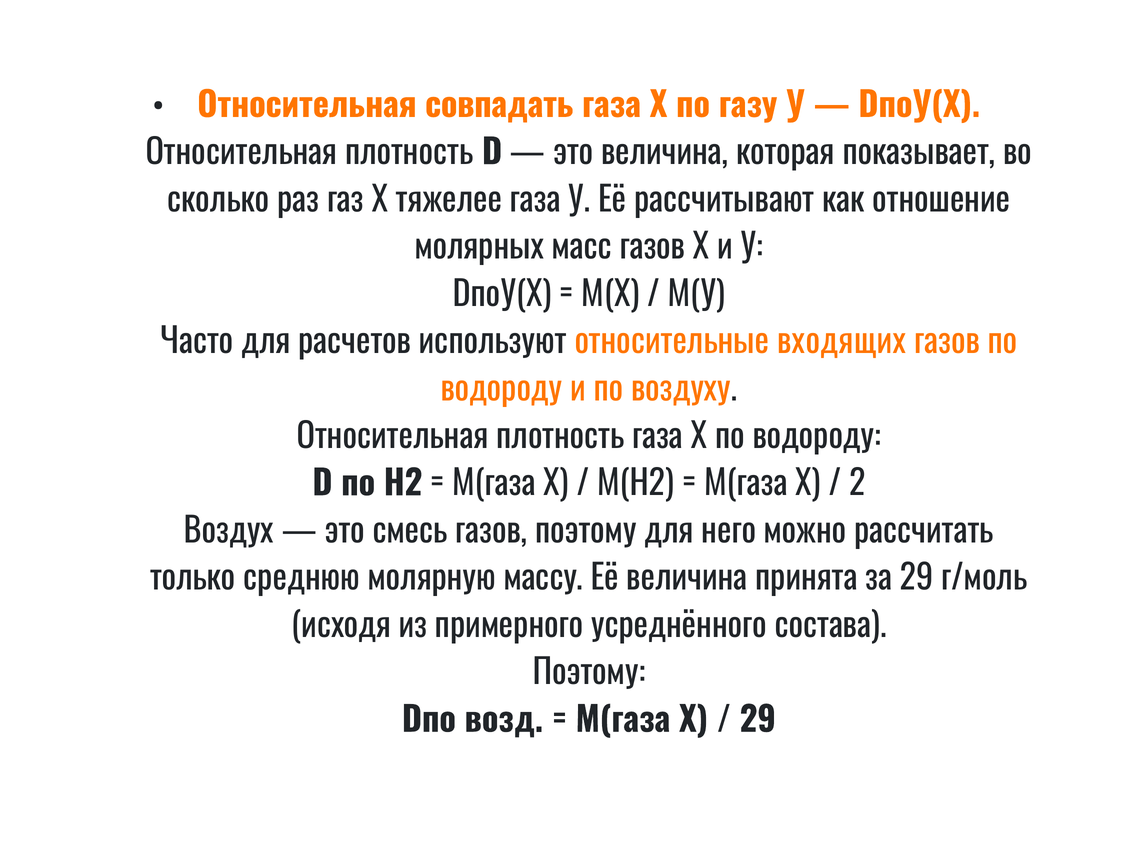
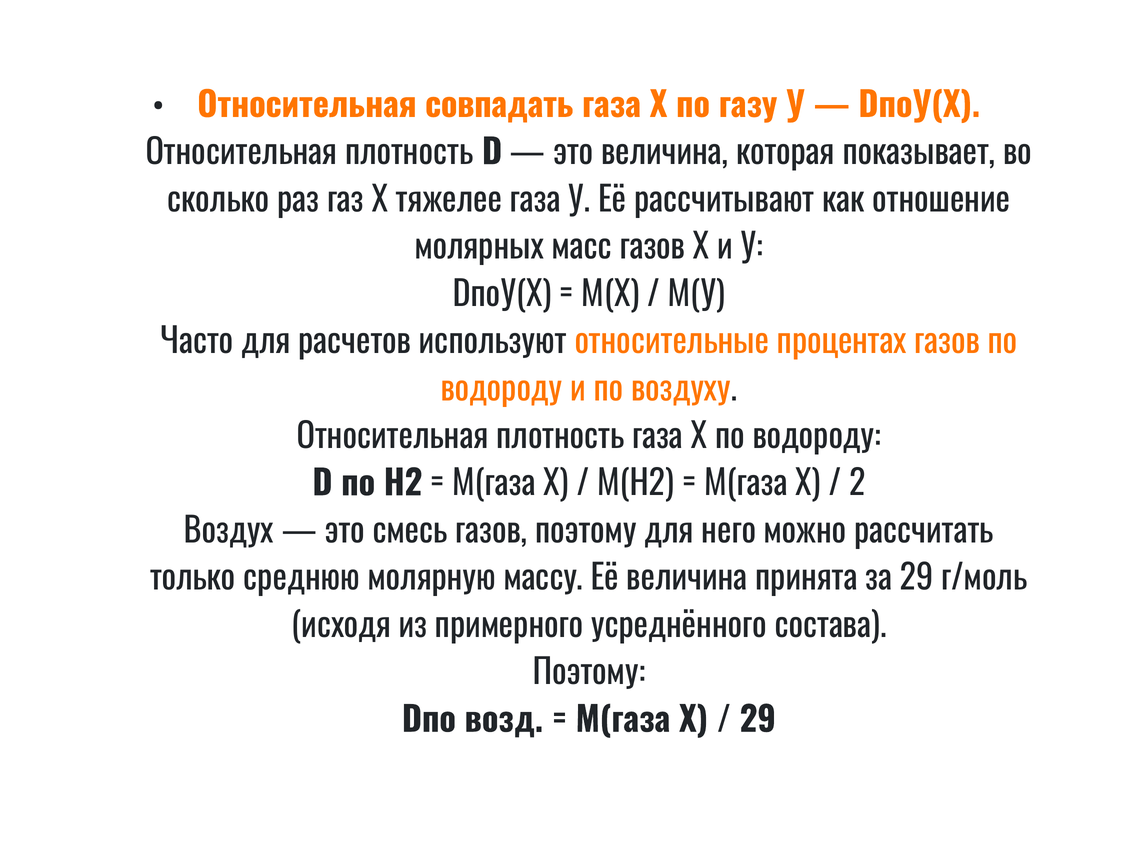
входящих: входящих -> процентах
